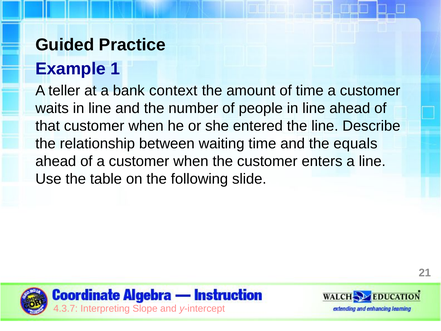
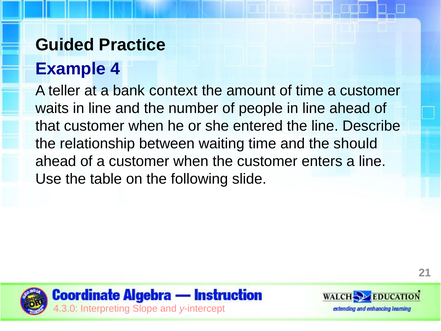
1: 1 -> 4
equals: equals -> should
4.3.7: 4.3.7 -> 4.3.0
